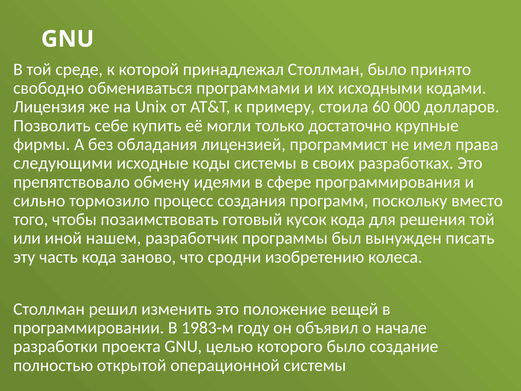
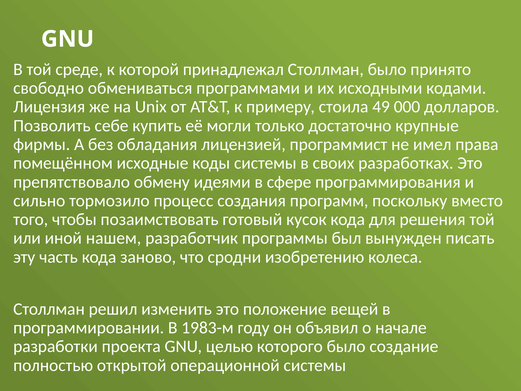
60: 60 -> 49
следующими: следующими -> помещённом
